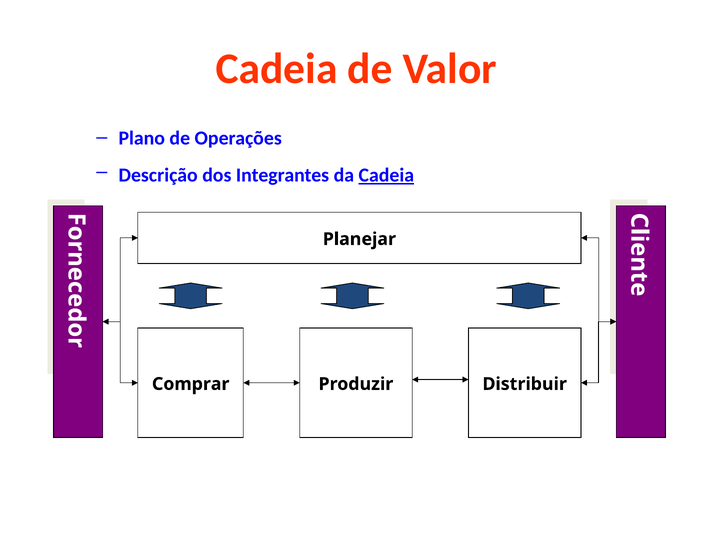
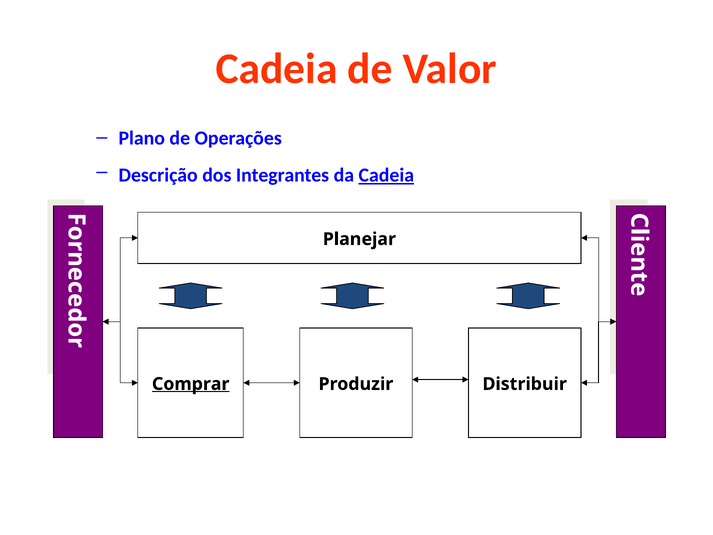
Comprar underline: none -> present
